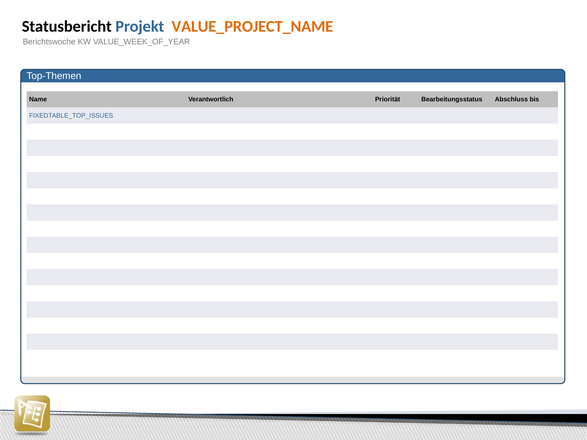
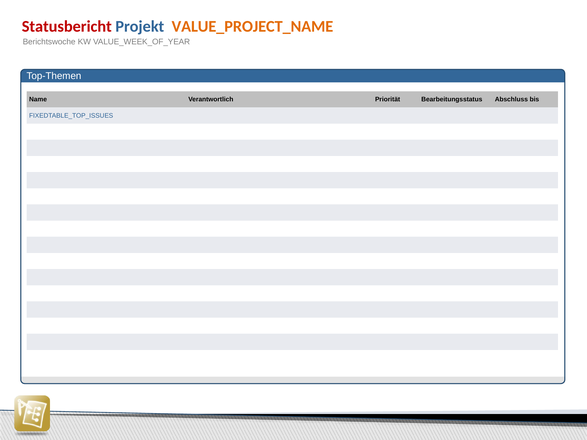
Statusbericht colour: black -> red
